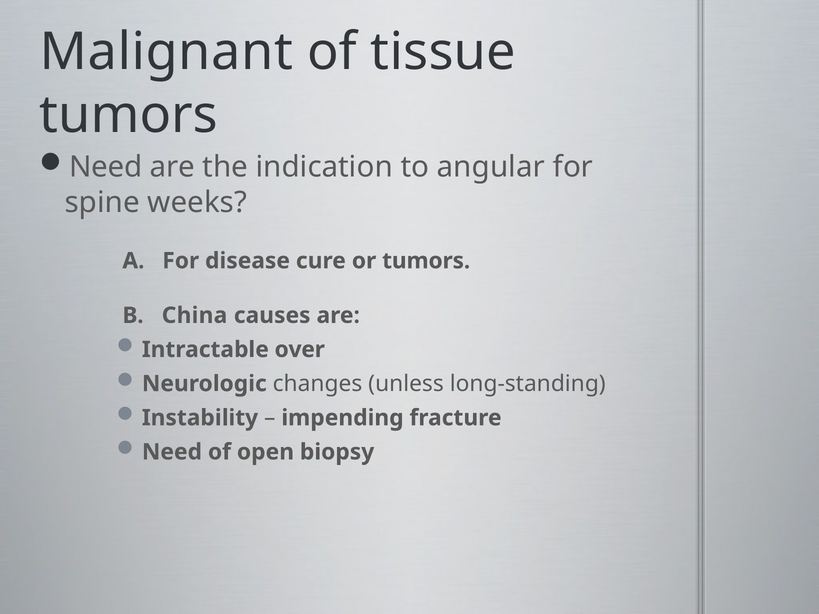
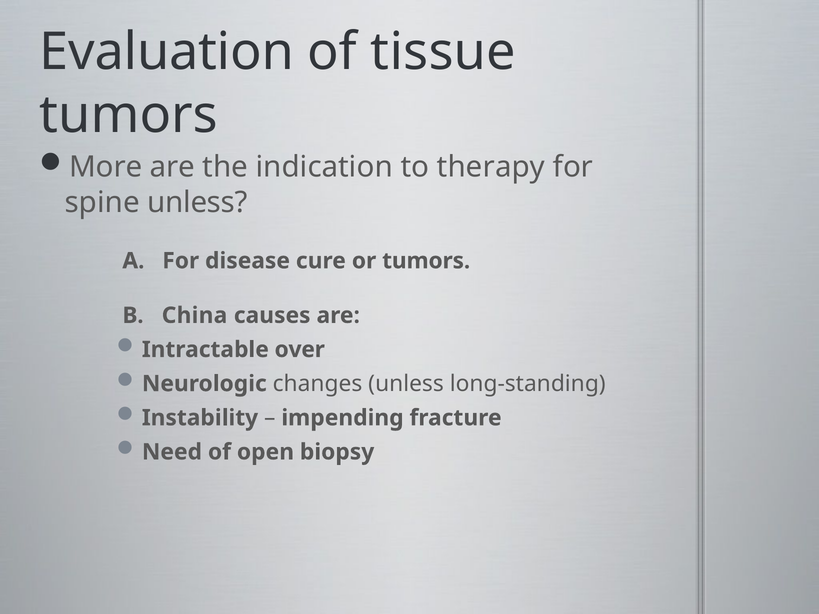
Malignant: Malignant -> Evaluation
Need at (106, 167): Need -> More
angular: angular -> therapy
spine weeks: weeks -> unless
